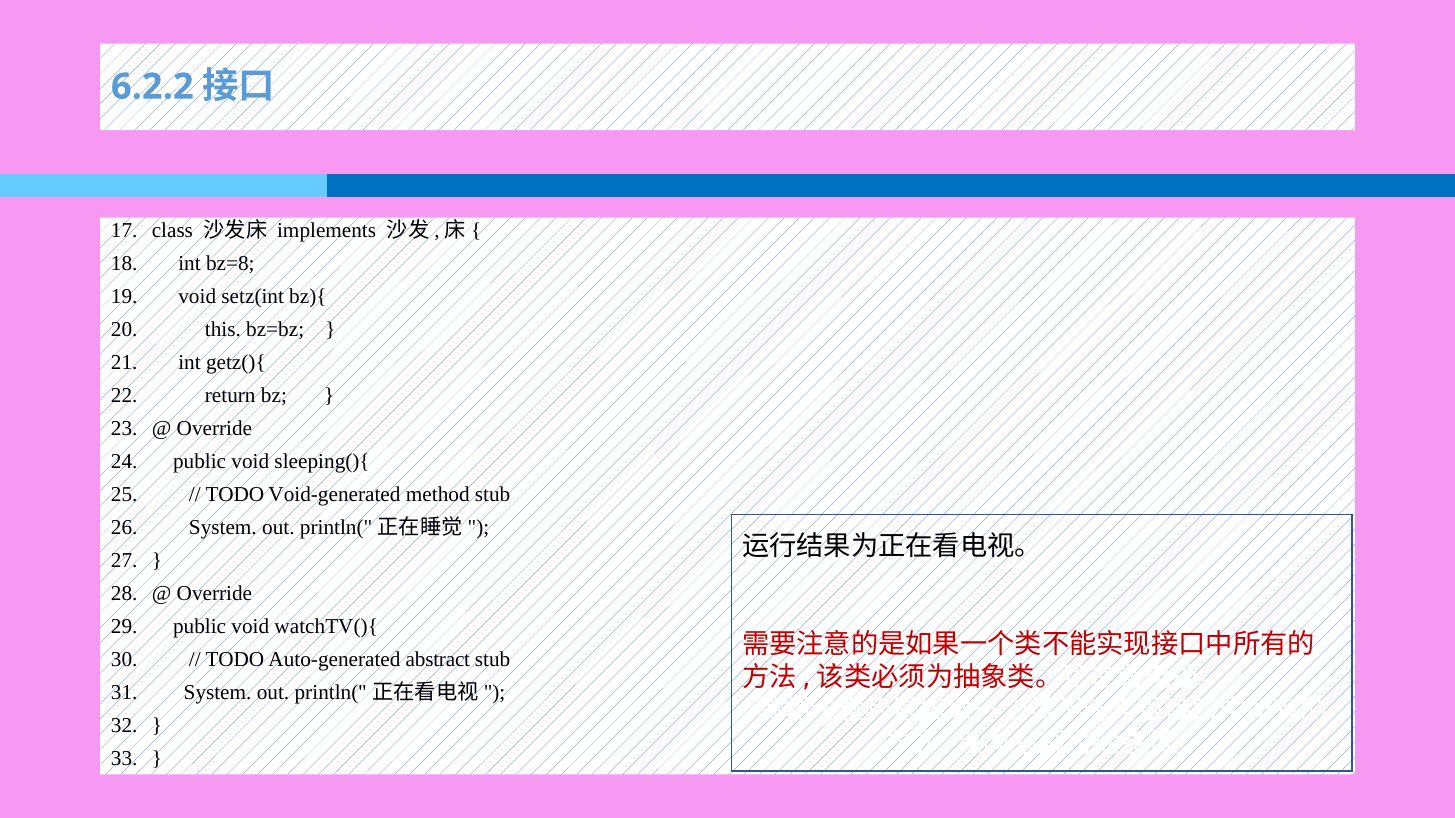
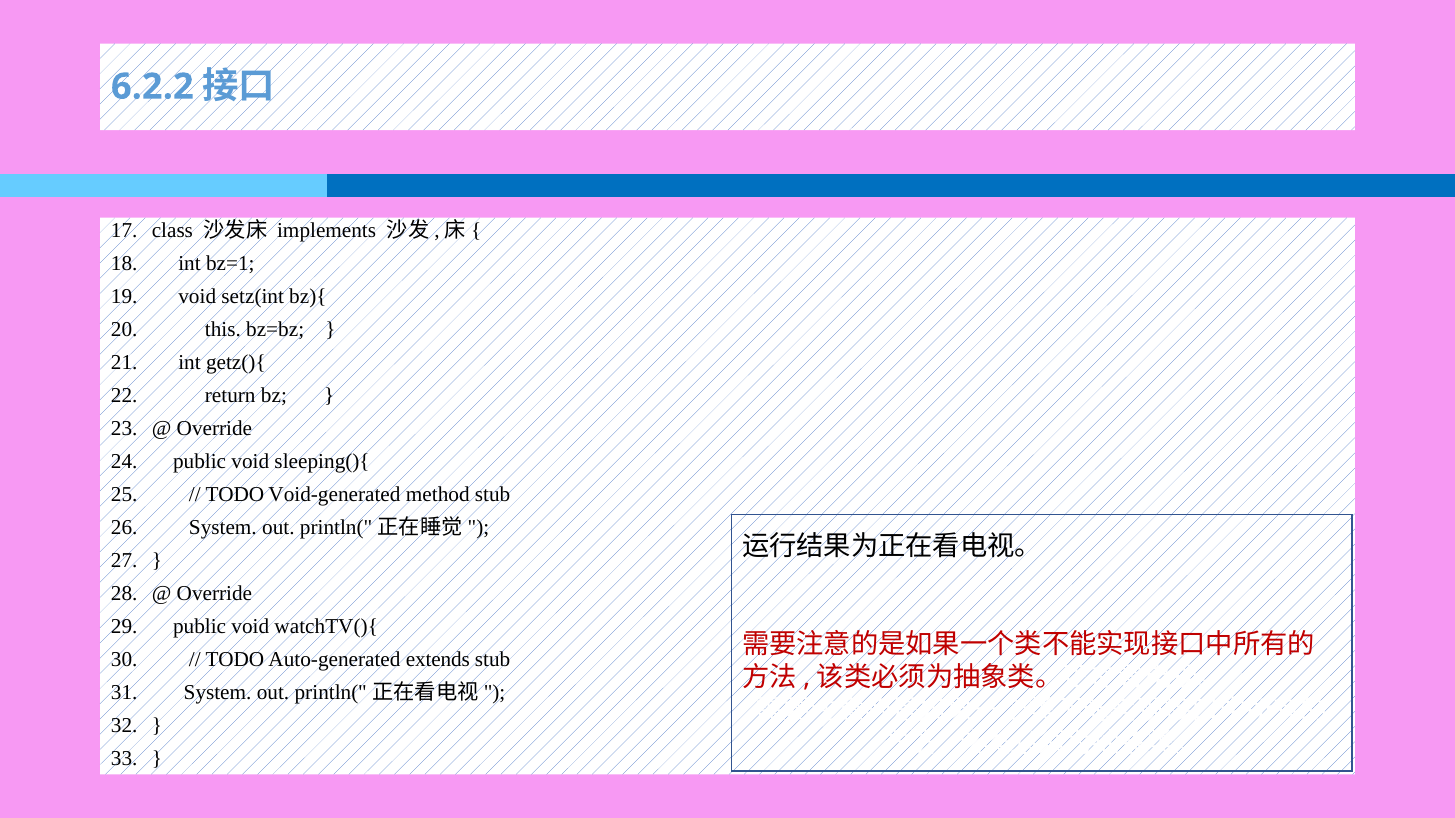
bz=8: bz=8 -> bz=1
abstract: abstract -> extends
